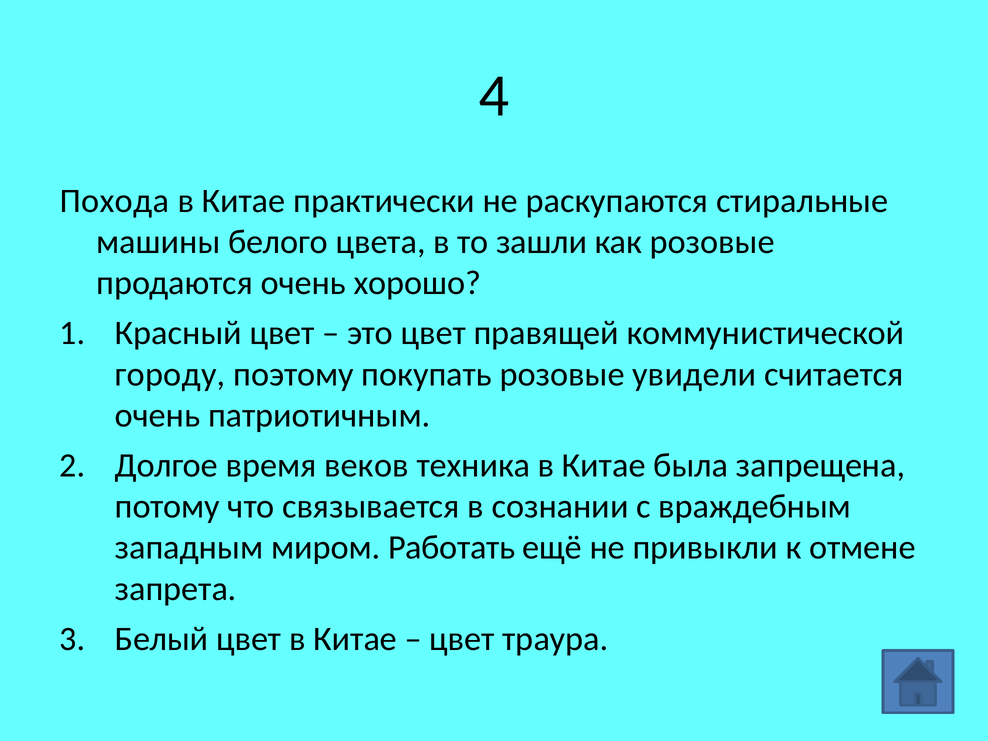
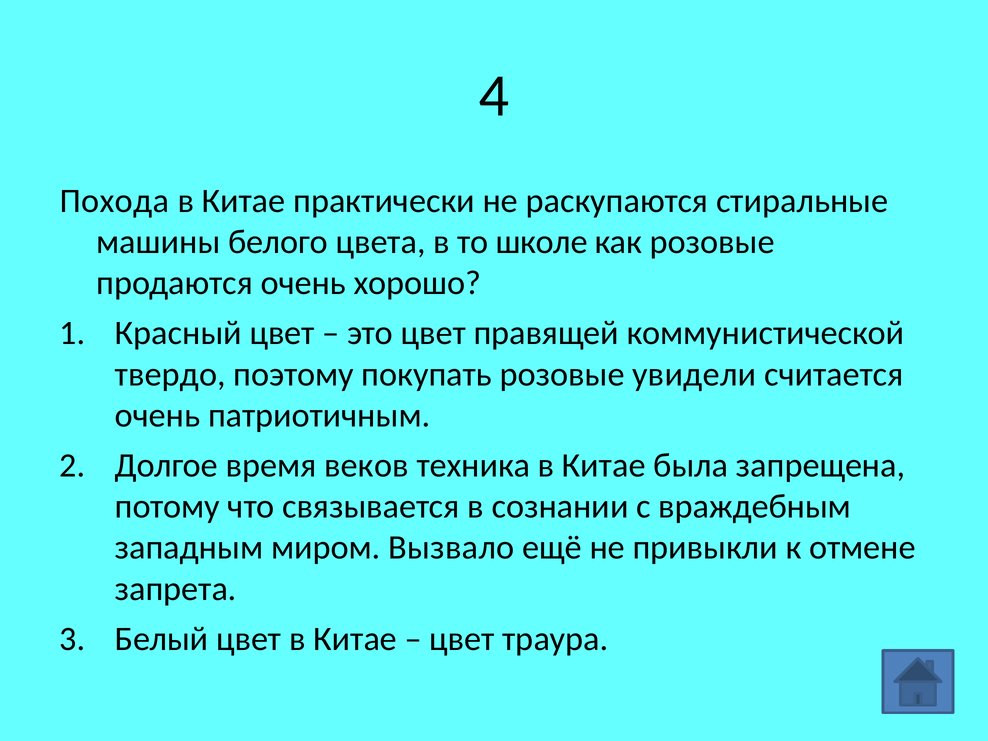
зашли: зашли -> школе
городу: городу -> твердо
Работать: Работать -> Вызвало
